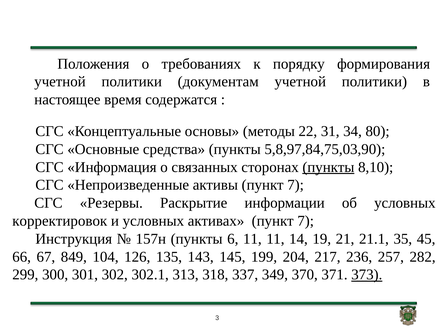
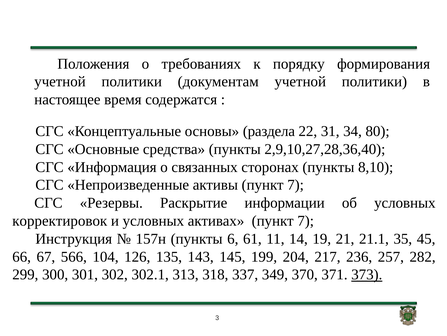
методы: методы -> раздела
5,8,97,84,75,03,90: 5,8,97,84,75,03,90 -> 2,9,10,27,28,36,40
пункты at (328, 167) underline: present -> none
6 11: 11 -> 61
849: 849 -> 566
